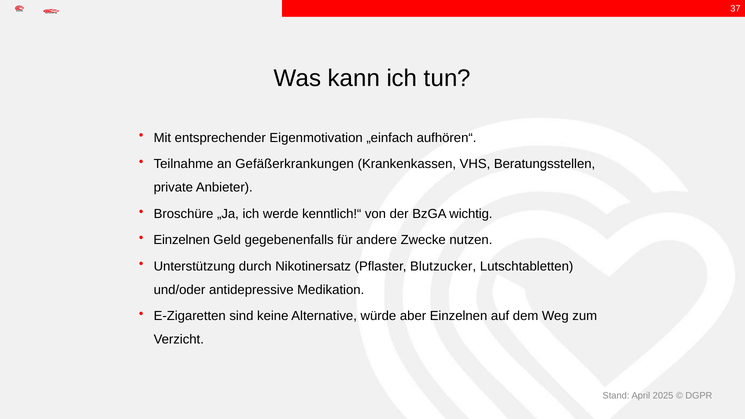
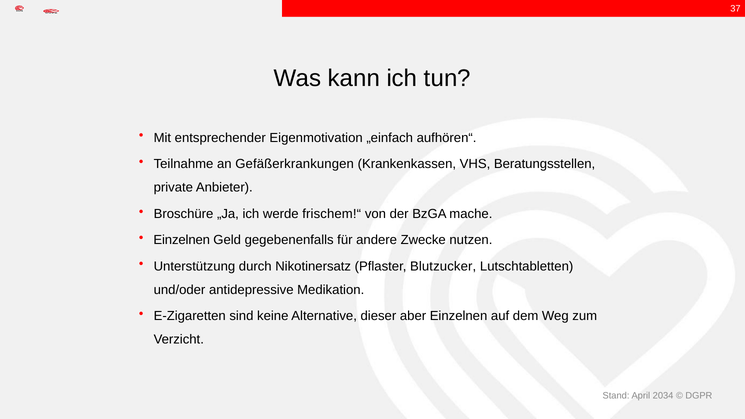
kenntlich!“: kenntlich!“ -> frischem!“
wichtig: wichtig -> mache
würde: würde -> dieser
2025: 2025 -> 2034
